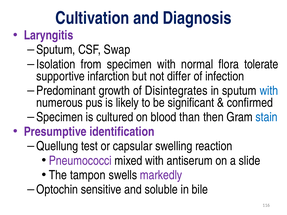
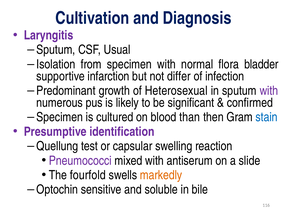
Swap: Swap -> Usual
tolerate: tolerate -> bladder
Disintegrates: Disintegrates -> Heterosexual
with at (269, 91) colour: blue -> purple
tampon: tampon -> fourfold
markedly colour: purple -> orange
